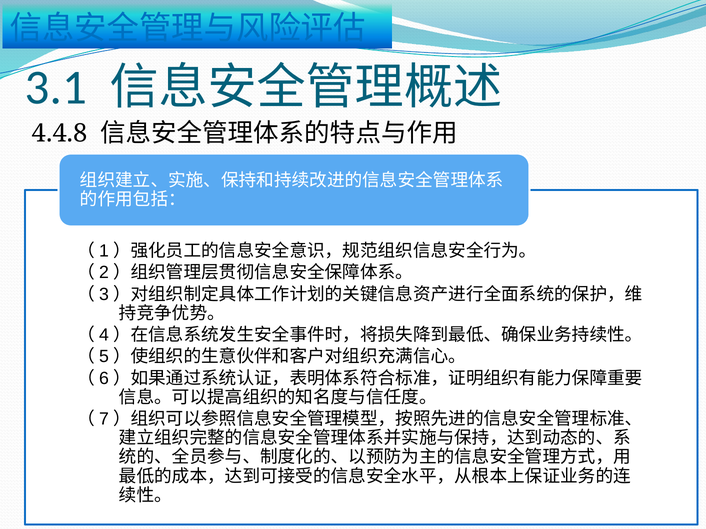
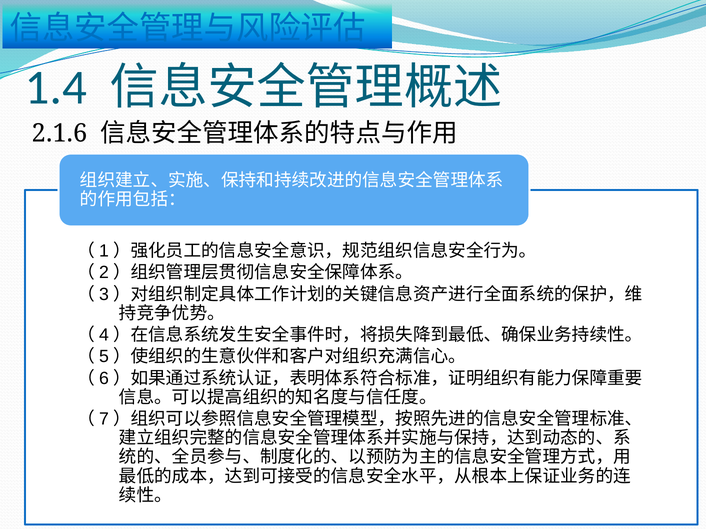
3.1: 3.1 -> 1.4
4.4.8: 4.4.8 -> 2.1.6
